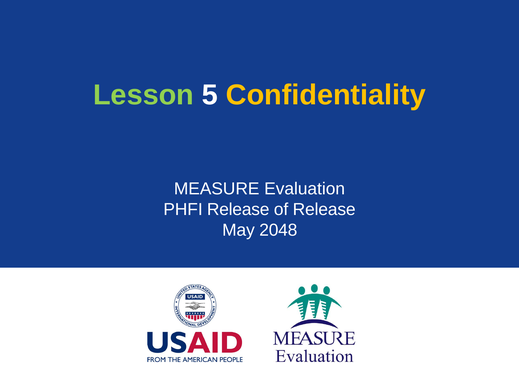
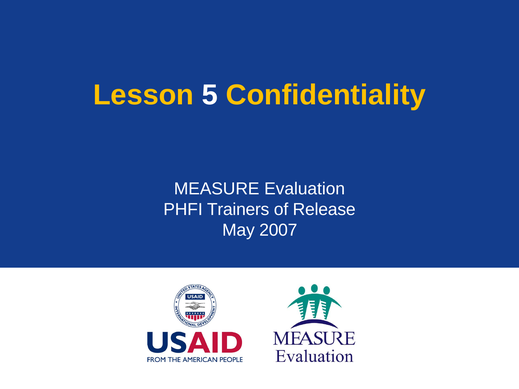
Lesson colour: light green -> yellow
PHFI Release: Release -> Trainers
2048: 2048 -> 2007
